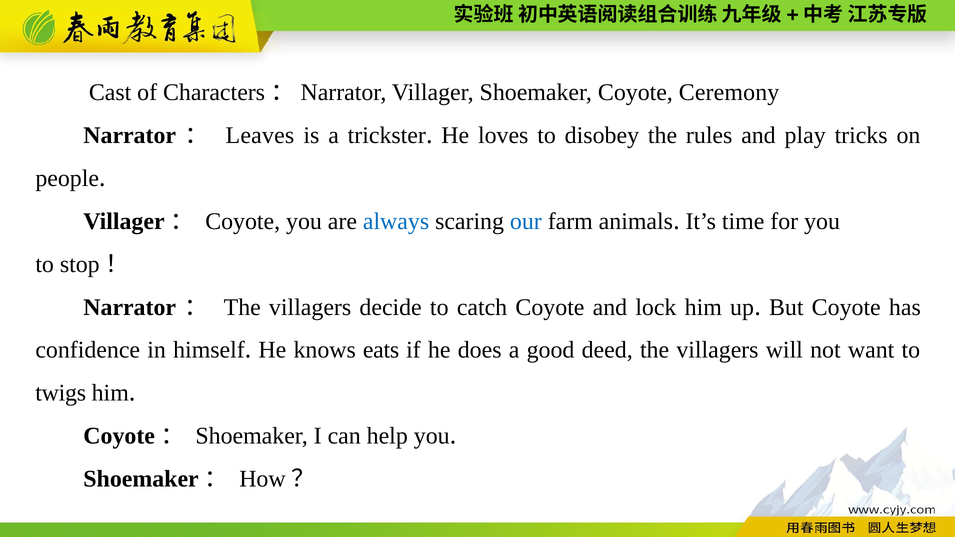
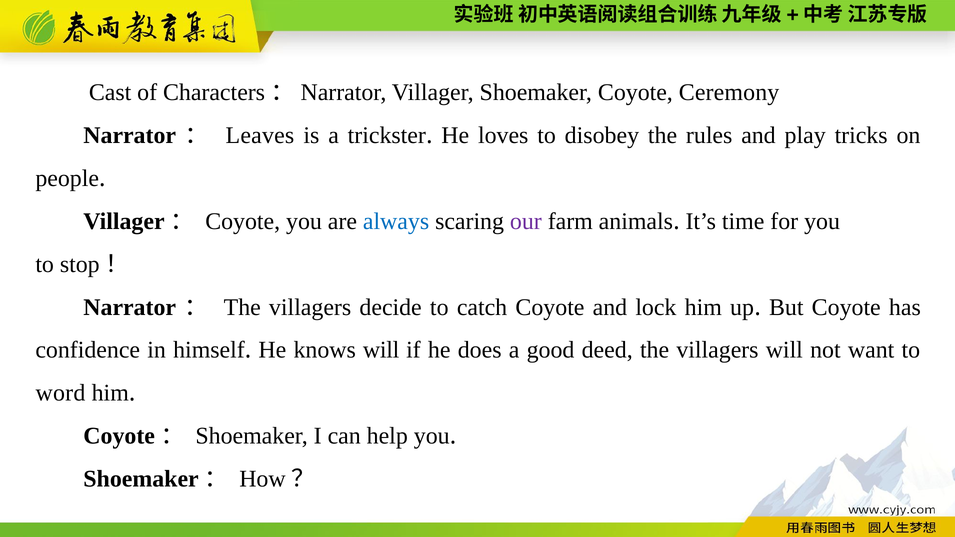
our colour: blue -> purple
knows eats: eats -> will
twigs: twigs -> word
